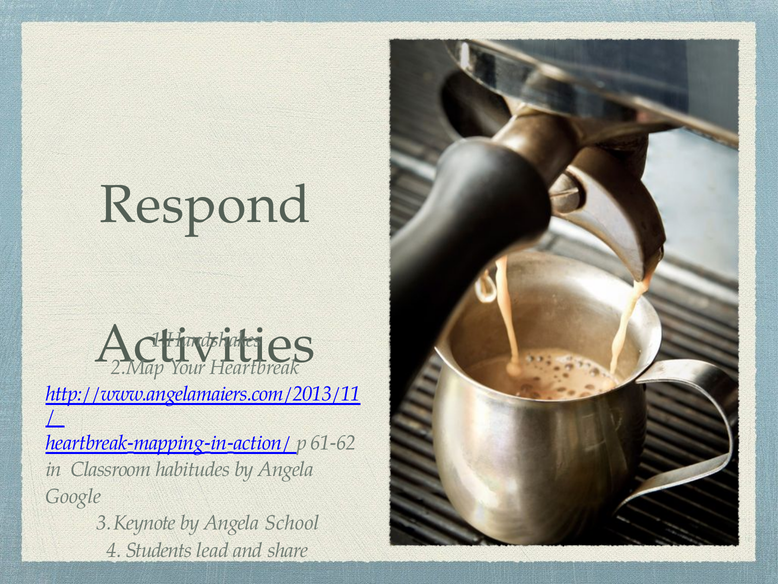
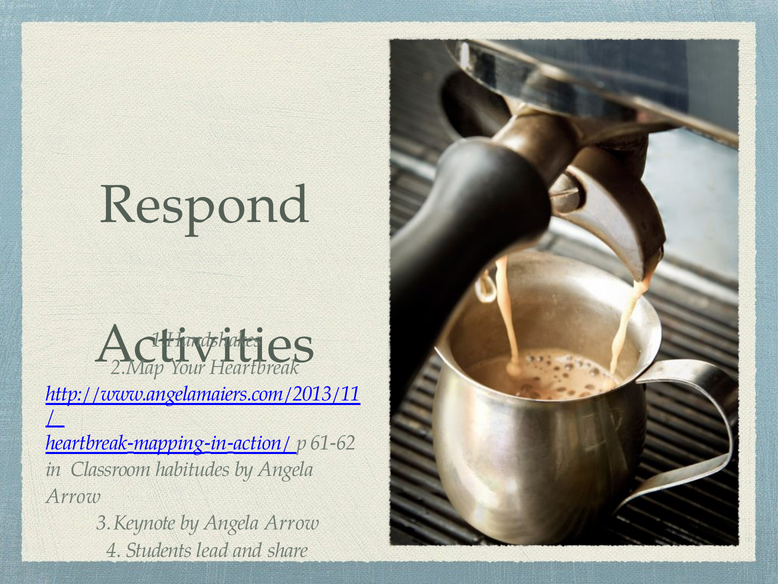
Google at (73, 496): Google -> Arrow
School at (292, 522): School -> Arrow
